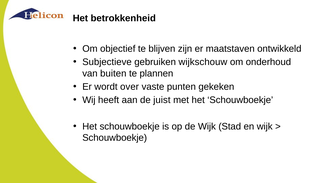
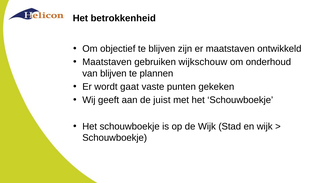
Subjectieve at (107, 62): Subjectieve -> Maatstaven
van buiten: buiten -> blijven
over: over -> gaat
heeft: heeft -> geeft
